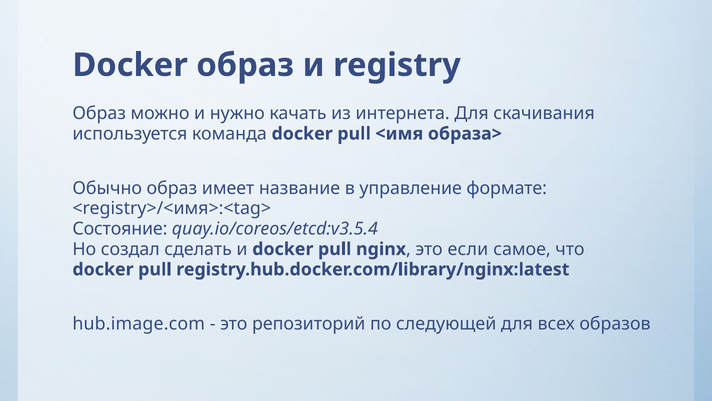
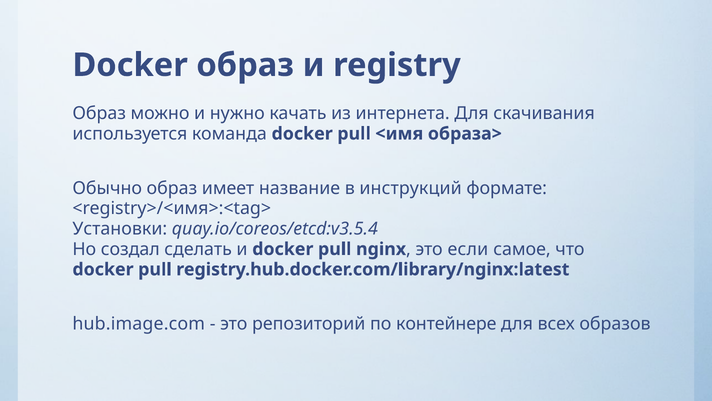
управление: управление -> инструкций
Состояние: Состояние -> Установки
следующей: следующей -> контейнере
